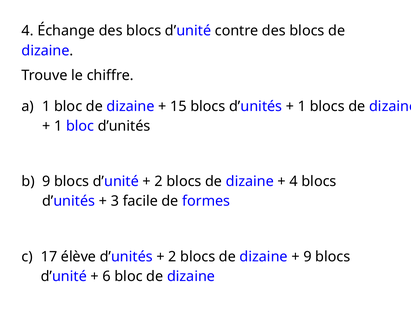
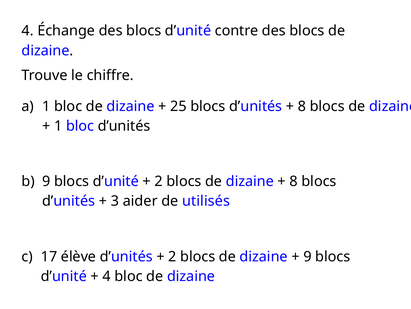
15: 15 -> 25
1 at (302, 106): 1 -> 8
4 at (294, 181): 4 -> 8
facile: facile -> aider
formes: formes -> utilisés
6 at (107, 276): 6 -> 4
